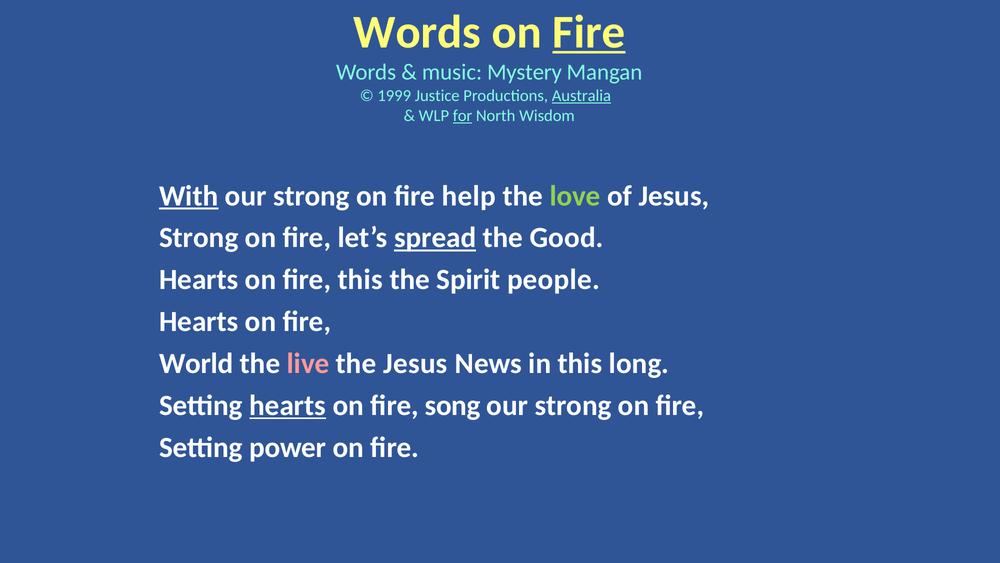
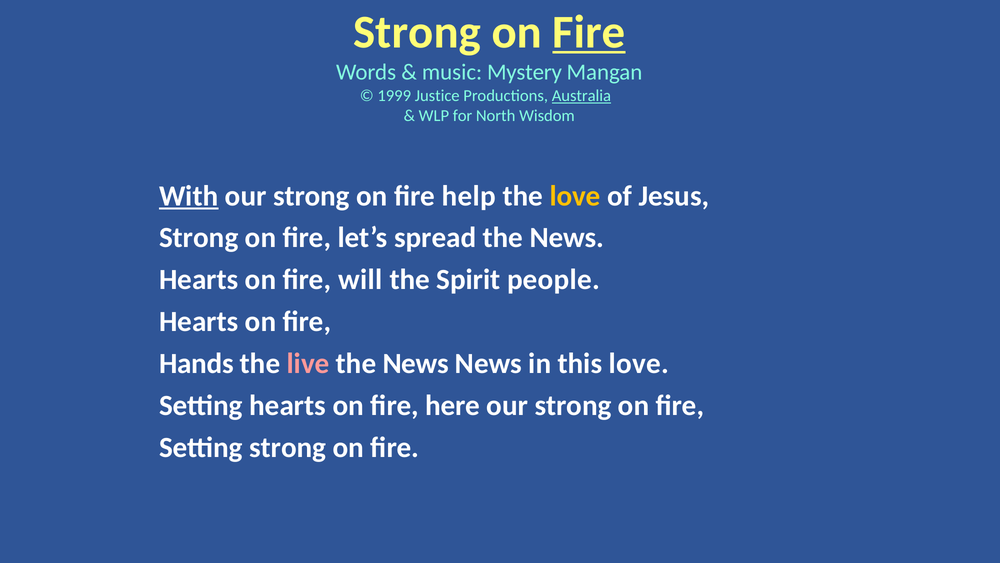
Words at (417, 32): Words -> Strong
for underline: present -> none
love at (575, 196) colour: light green -> yellow
spread underline: present -> none
Good at (567, 238): Good -> News
fire this: this -> will
World: World -> Hands
Jesus at (415, 363): Jesus -> News
this long: long -> love
hearts at (288, 405) underline: present -> none
song: song -> here
Setting power: power -> strong
